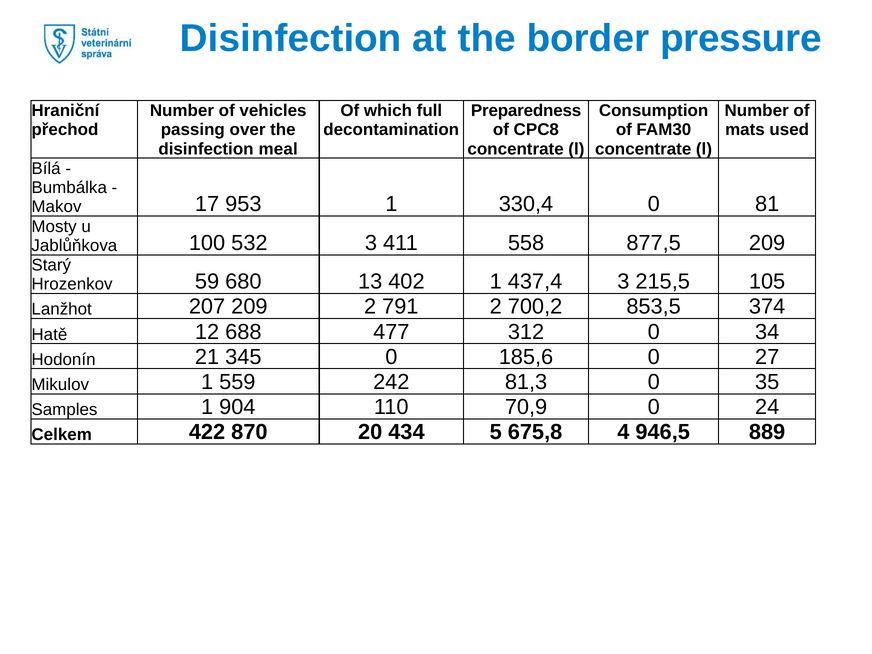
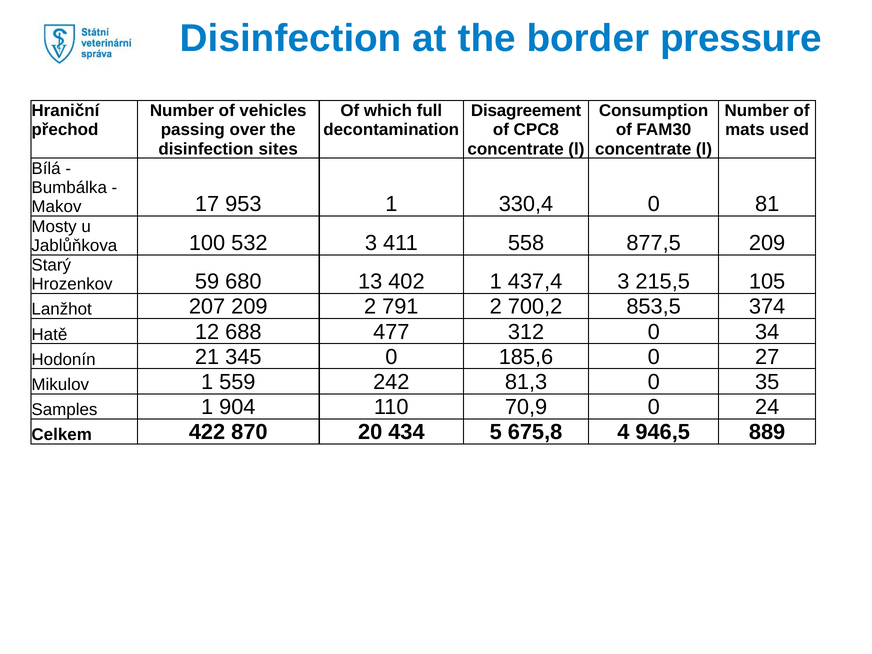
Preparedness: Preparedness -> Disagreement
meal: meal -> sites
